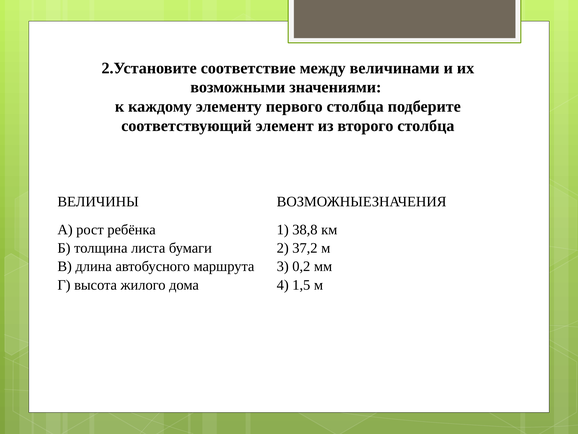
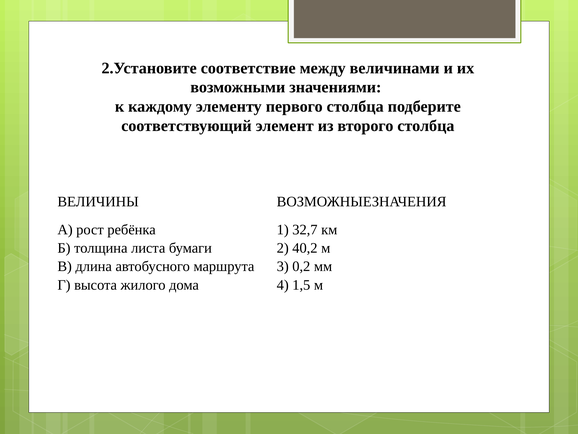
38,8: 38,8 -> 32,7
37,2: 37,2 -> 40,2
